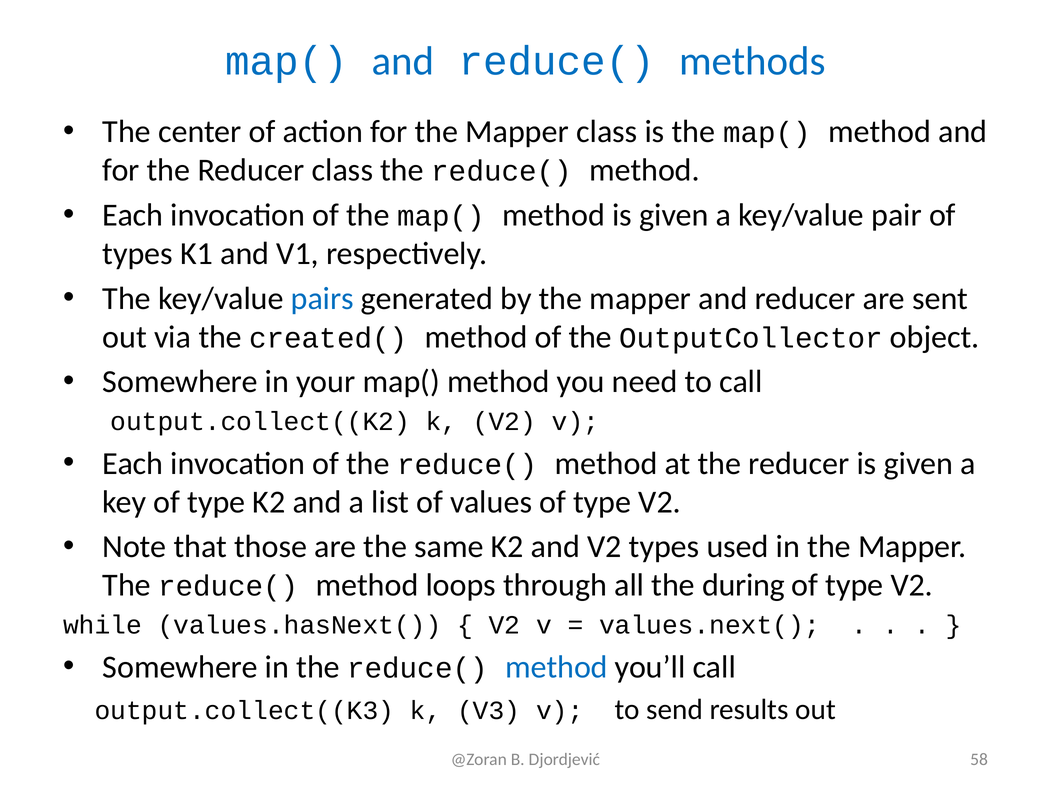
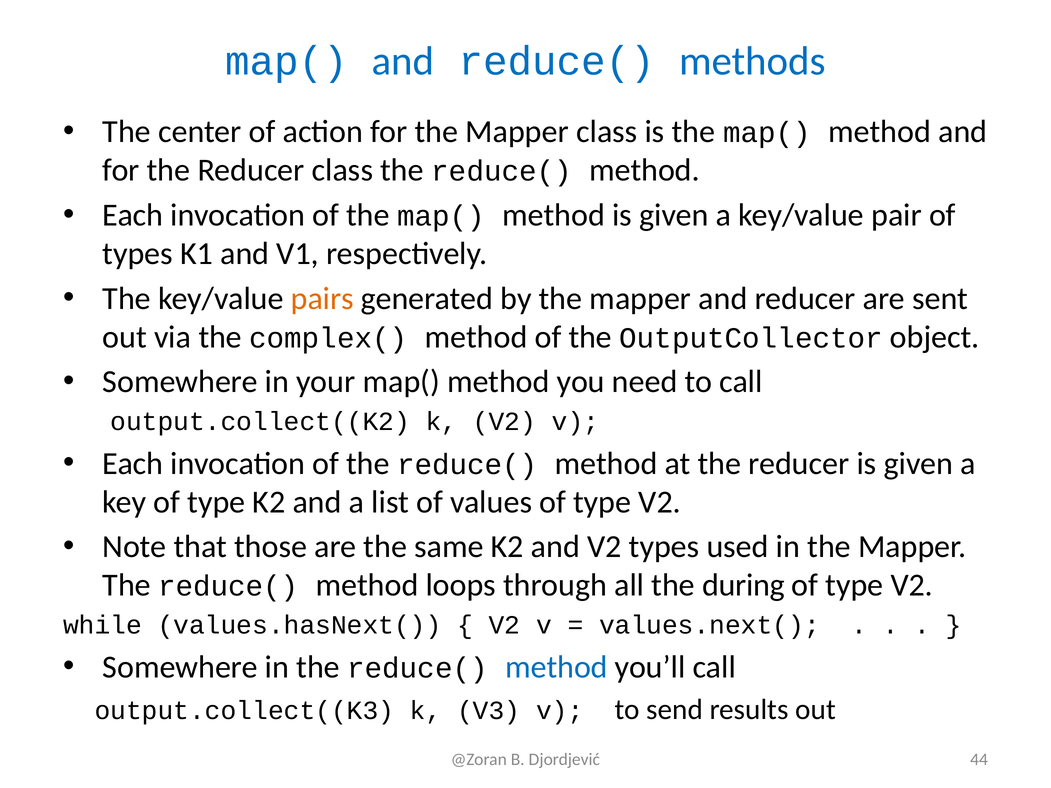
pairs colour: blue -> orange
created(: created( -> complex(
58: 58 -> 44
